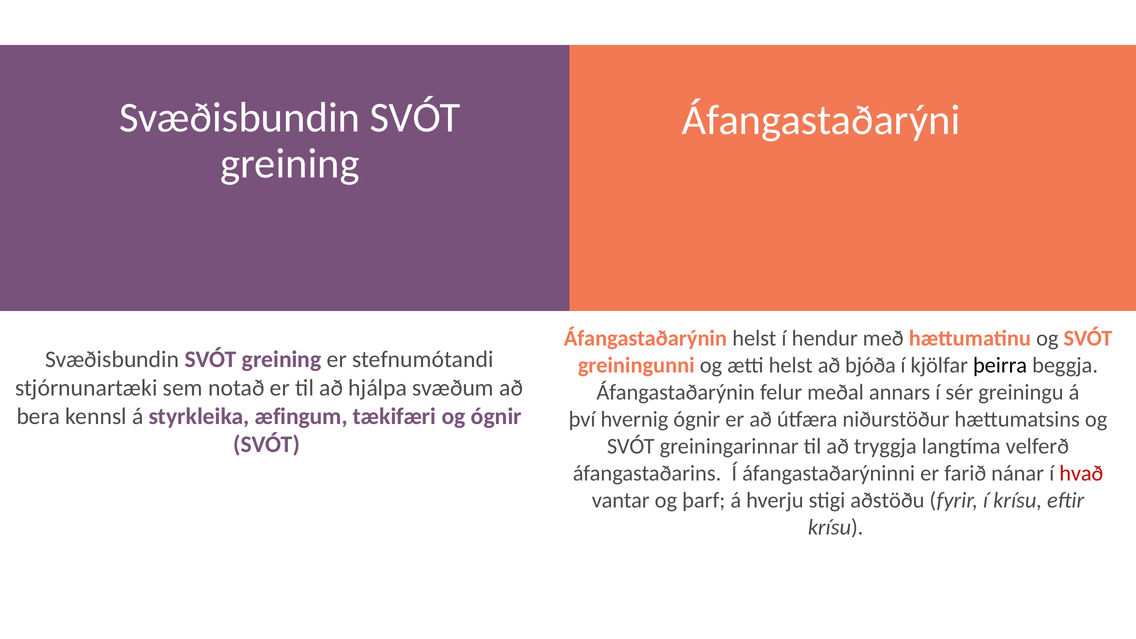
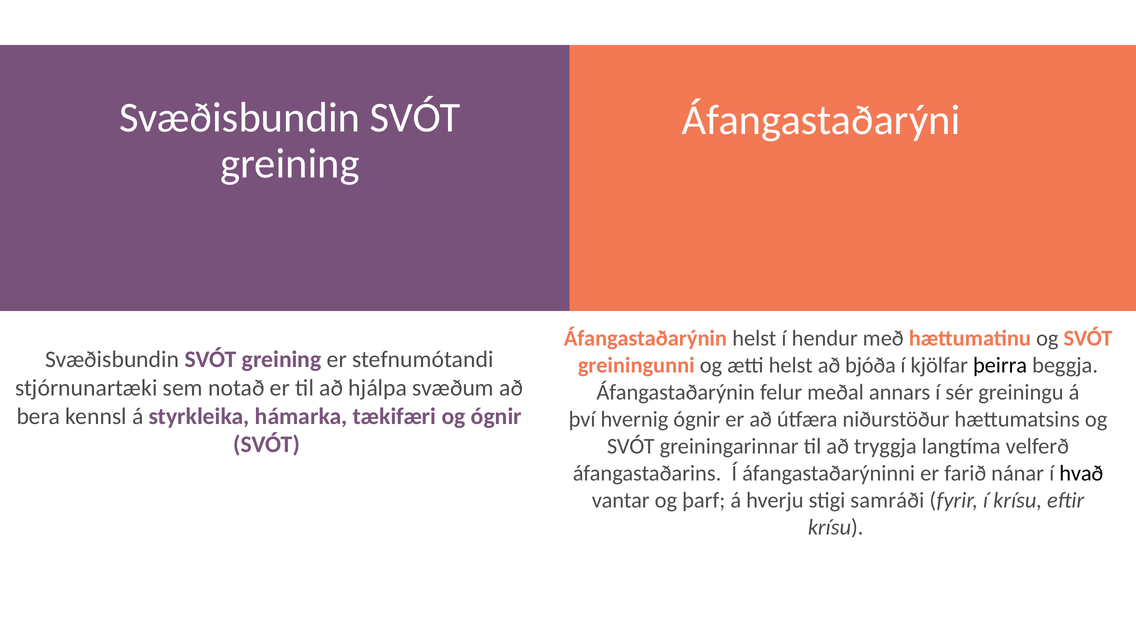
æfingum: æfingum -> hámarka
hvað colour: red -> black
aðstöðu: aðstöðu -> samráði
